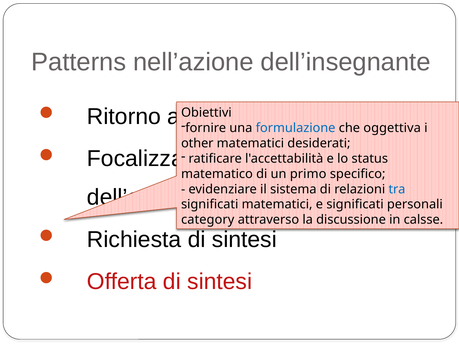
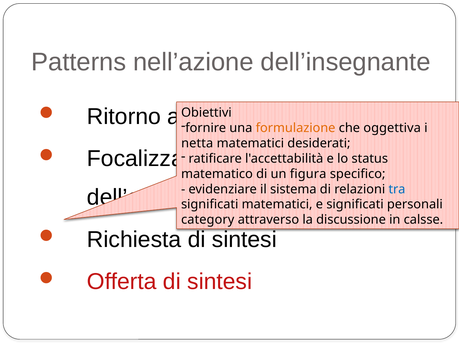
formulazione colour: blue -> orange
other: other -> netta
primo: primo -> figura
